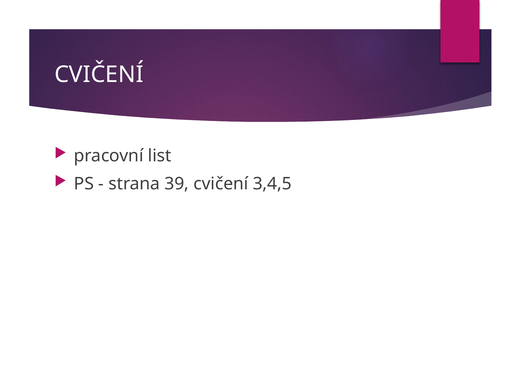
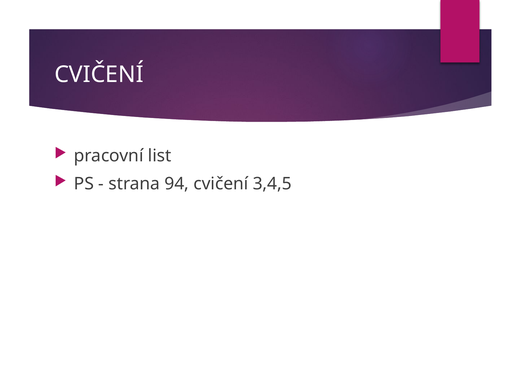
39: 39 -> 94
